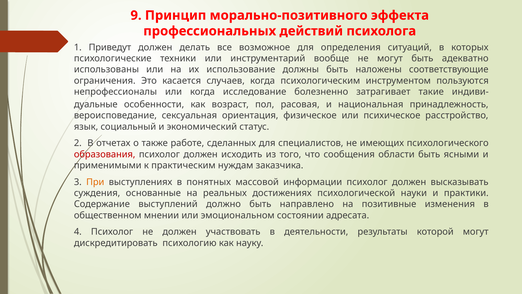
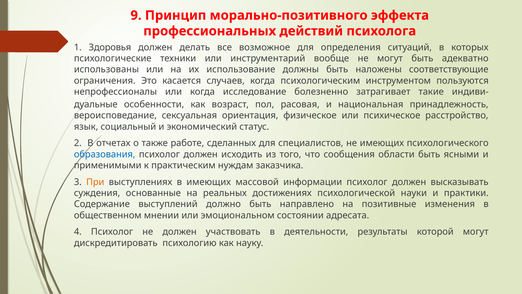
Приведут: Приведут -> Здоровья
образования colour: red -> blue
в понятных: понятных -> имеющих
